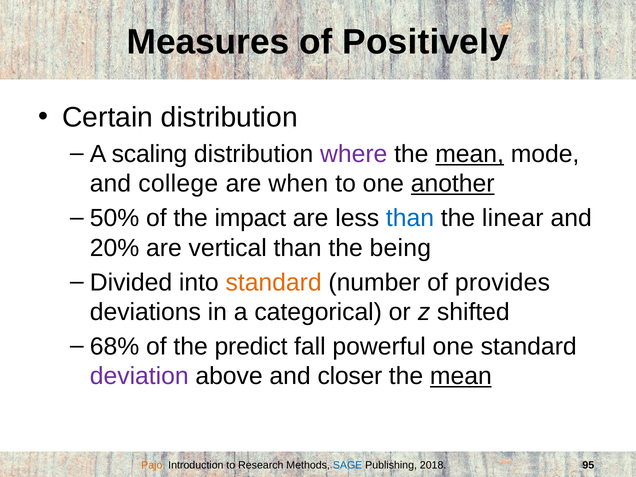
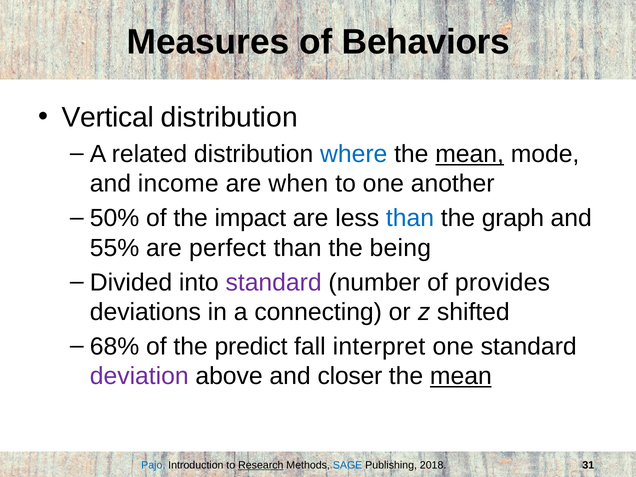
Positively: Positively -> Behaviors
Certain: Certain -> Vertical
scaling: scaling -> related
where colour: purple -> blue
college: college -> income
another underline: present -> none
linear: linear -> graph
20%: 20% -> 55%
vertical: vertical -> perfect
standard at (274, 282) colour: orange -> purple
categorical: categorical -> connecting
powerful: powerful -> interpret
Pajo colour: orange -> blue
Research underline: none -> present
95: 95 -> 31
